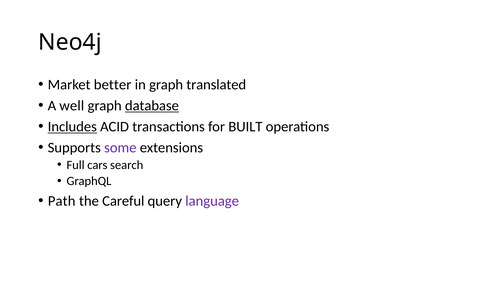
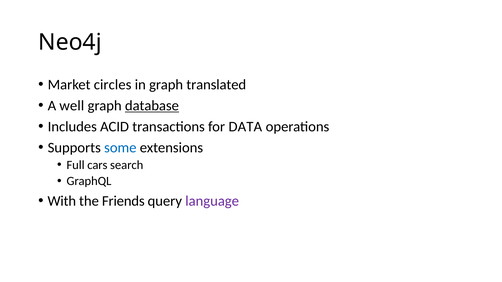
better: better -> circles
Includes underline: present -> none
BUILT: BUILT -> DATA
some colour: purple -> blue
Path: Path -> With
Careful: Careful -> Friends
